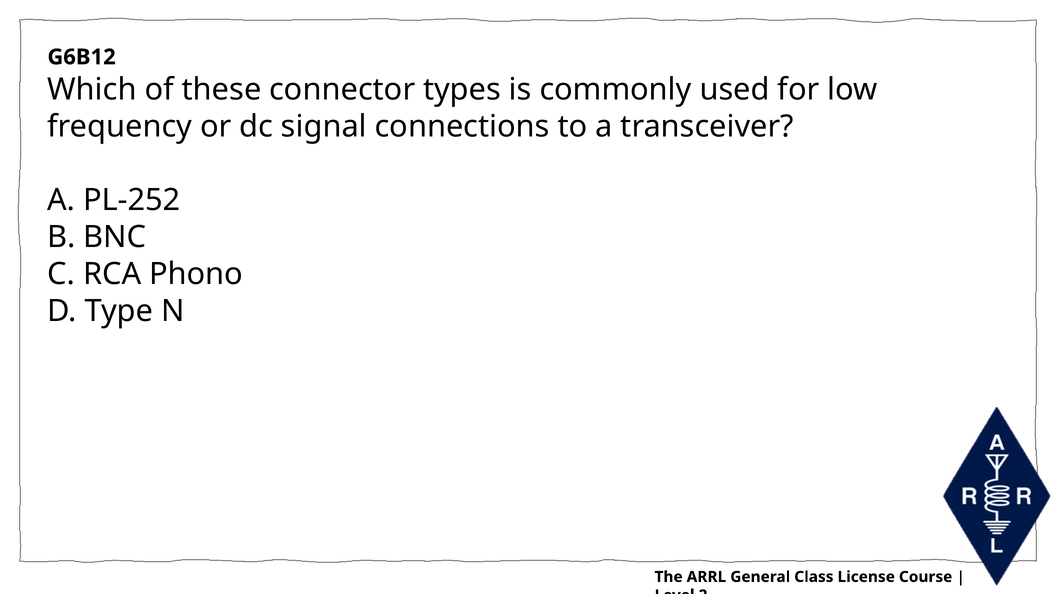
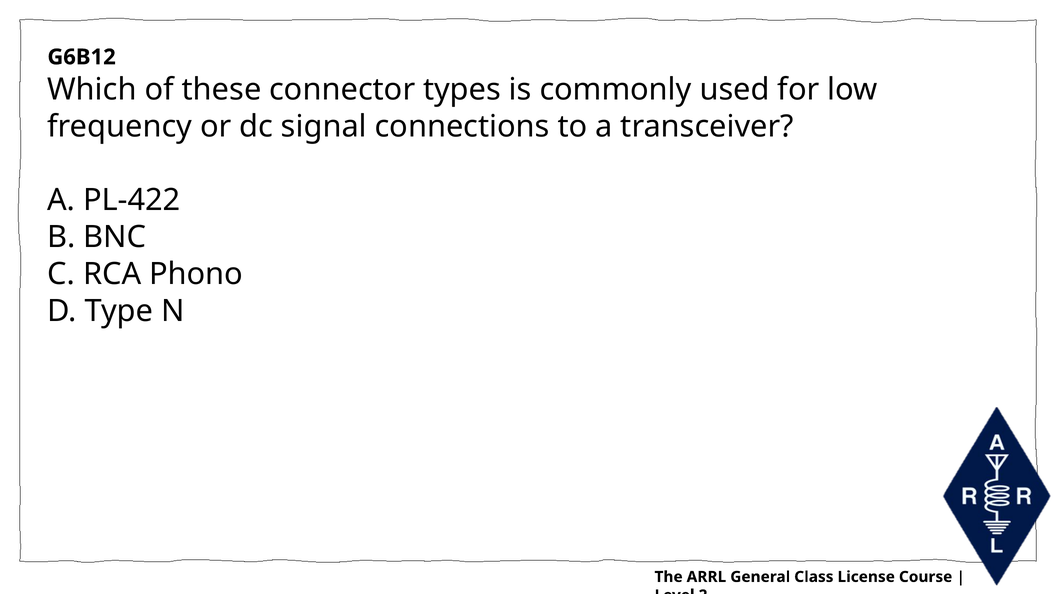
PL-252: PL-252 -> PL-422
